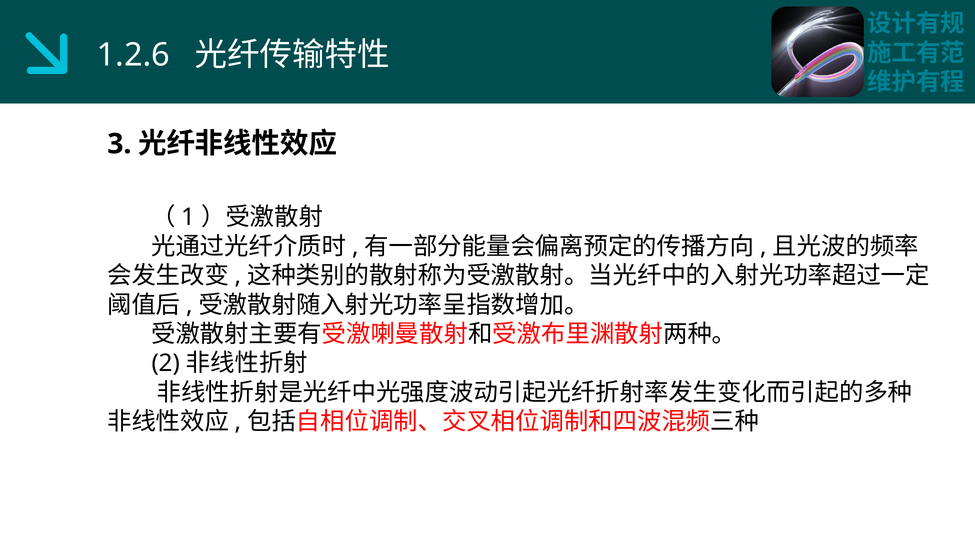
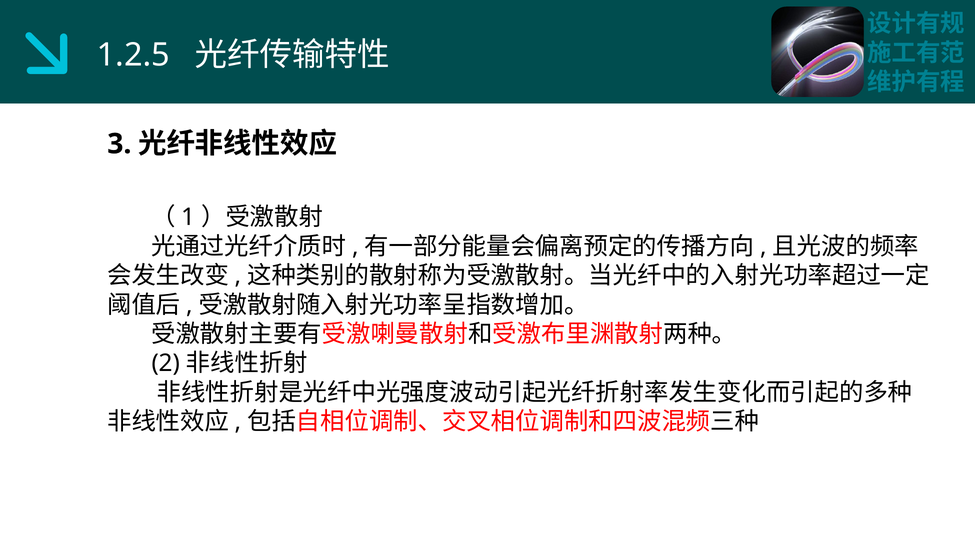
1.2.6: 1.2.6 -> 1.2.5
